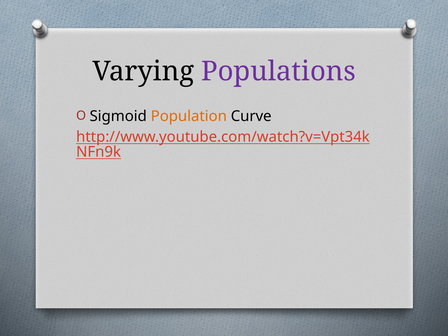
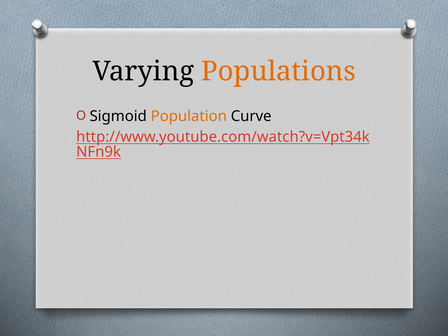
Populations colour: purple -> orange
